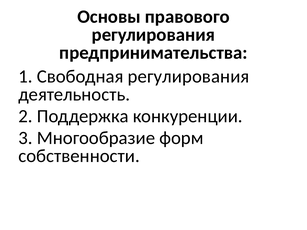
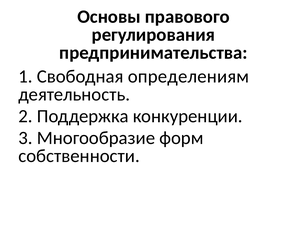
Свободная регулирования: регулирования -> определениям
